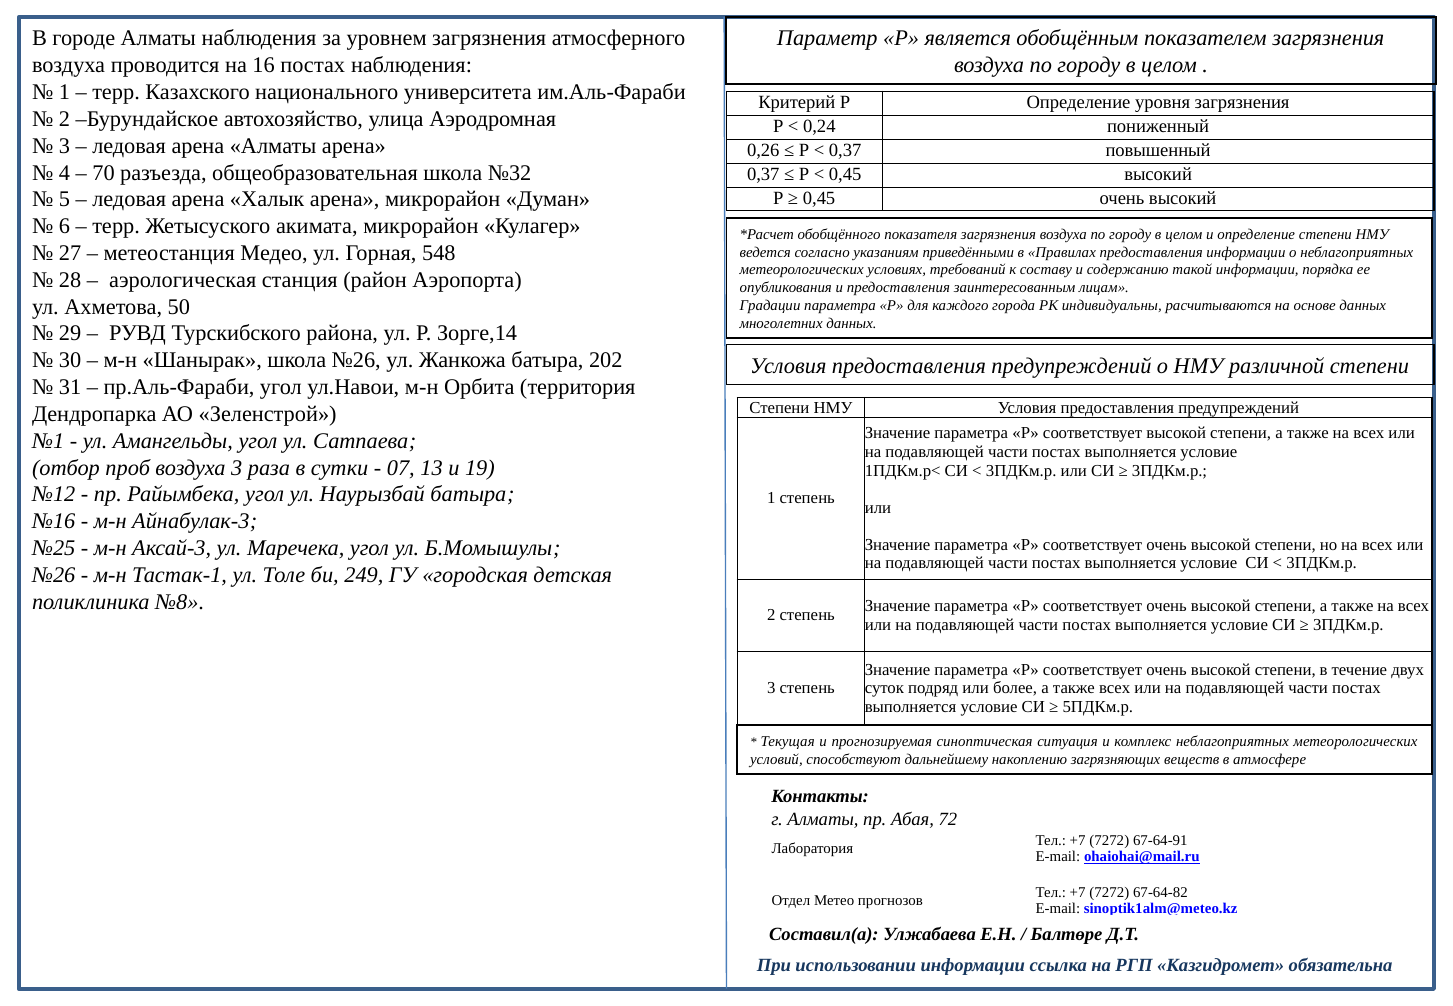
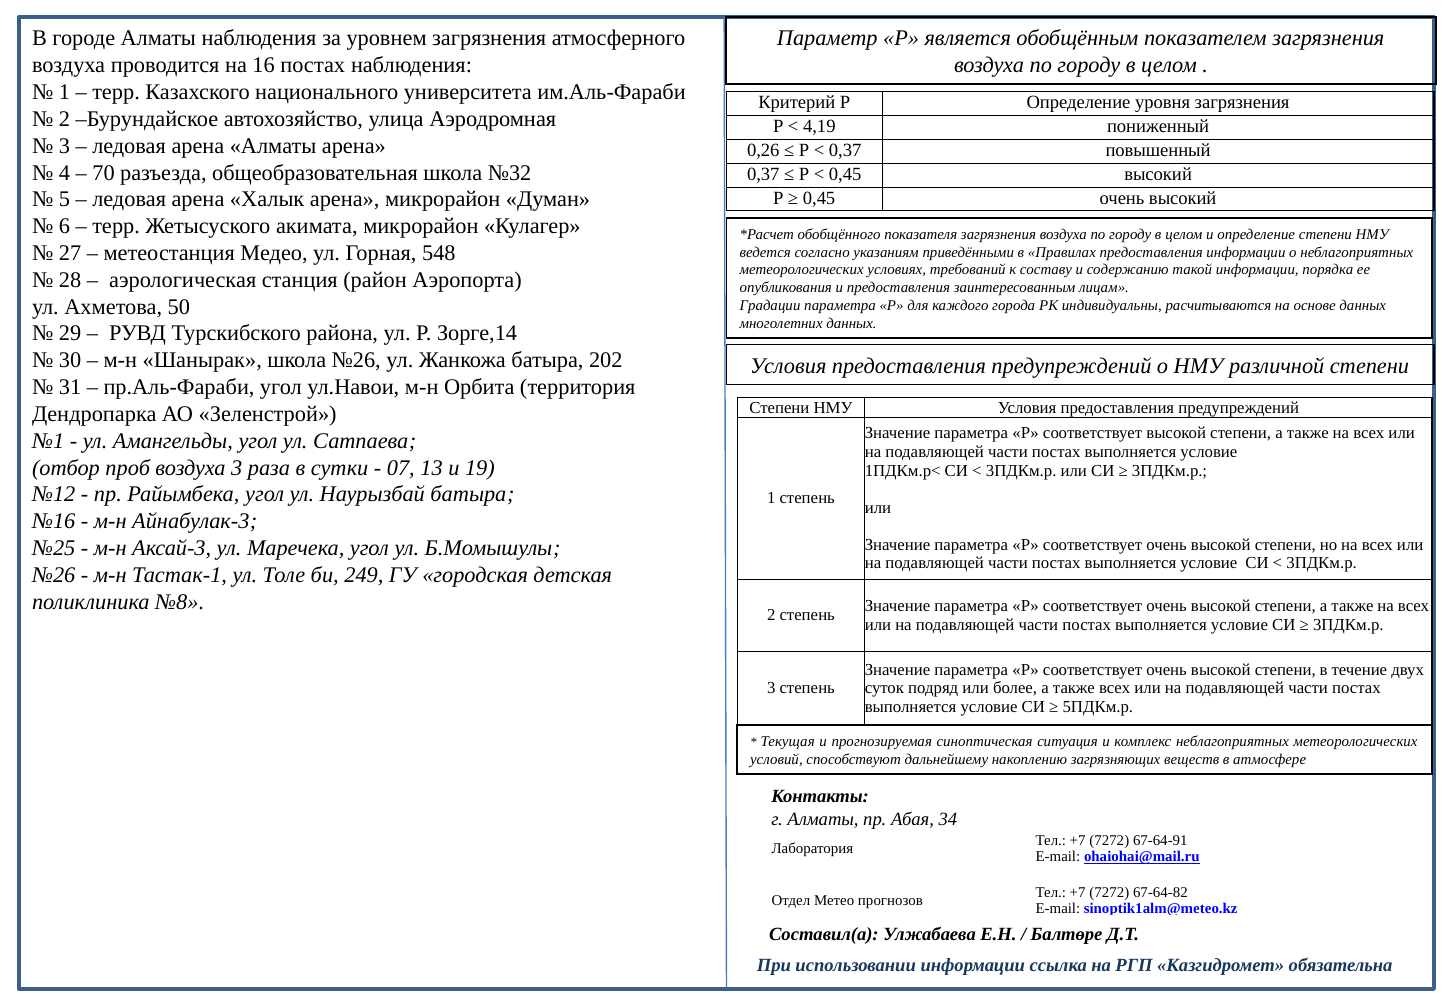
0,24: 0,24 -> 4,19
72: 72 -> 34
